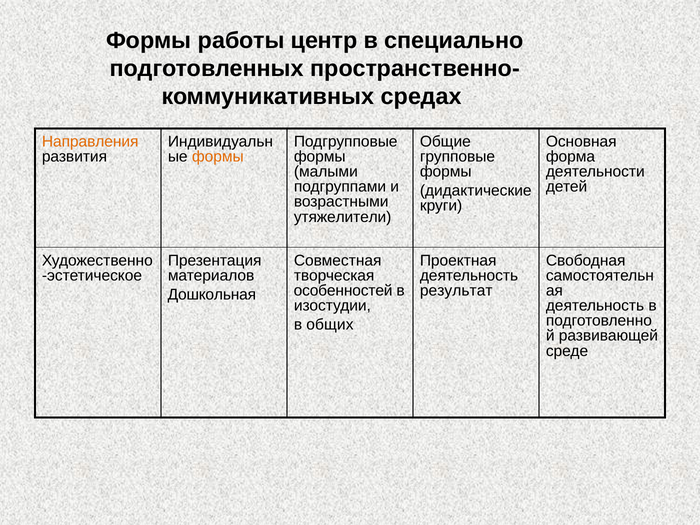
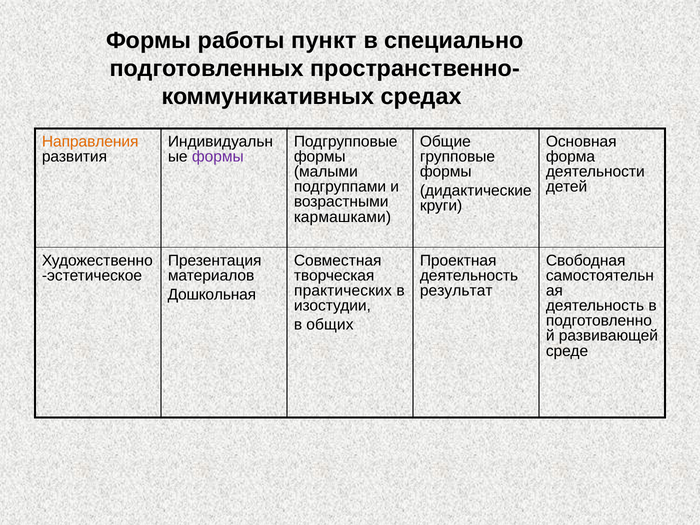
центр: центр -> пункт
формы at (218, 157) colour: orange -> purple
утяжелители: утяжелители -> кармашками
особенностей: особенностей -> практических
